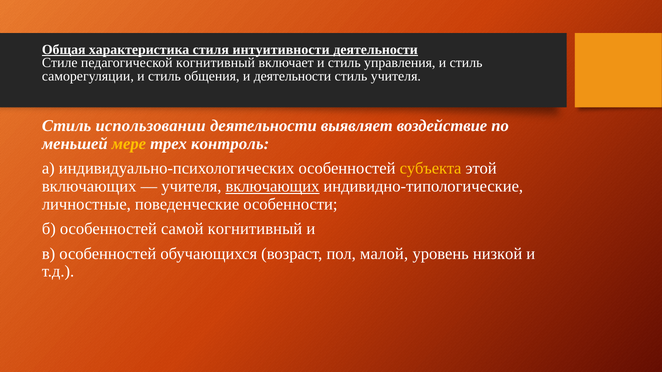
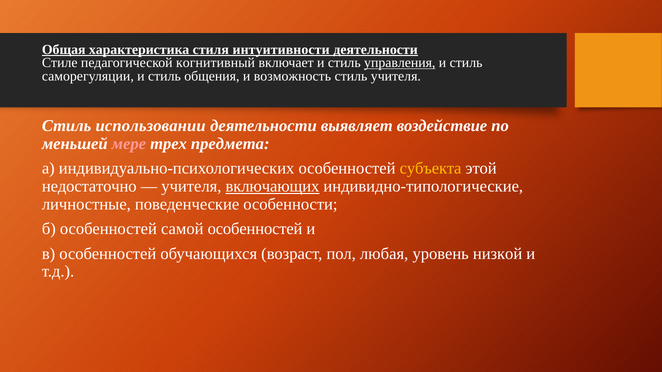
управления underline: none -> present
и деятельности: деятельности -> возможность
мере colour: yellow -> pink
контроль: контроль -> предмета
включающих at (89, 186): включающих -> недостаточно
самой когнитивный: когнитивный -> особенностей
малой: малой -> любая
